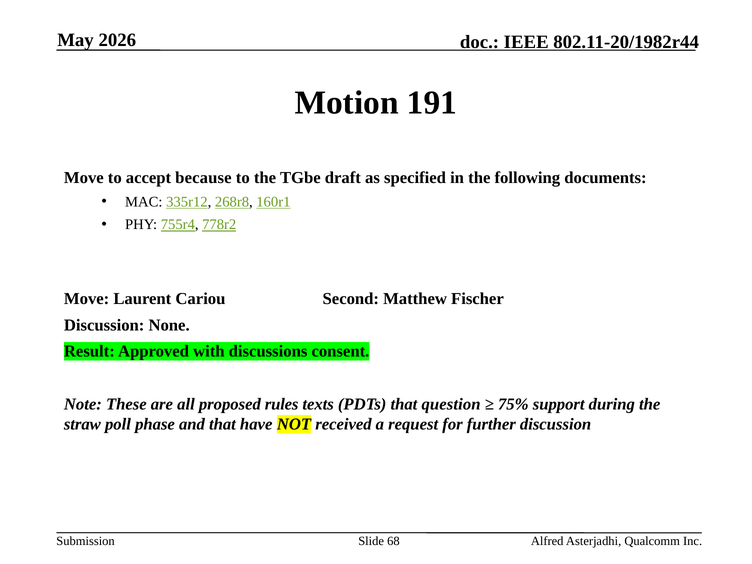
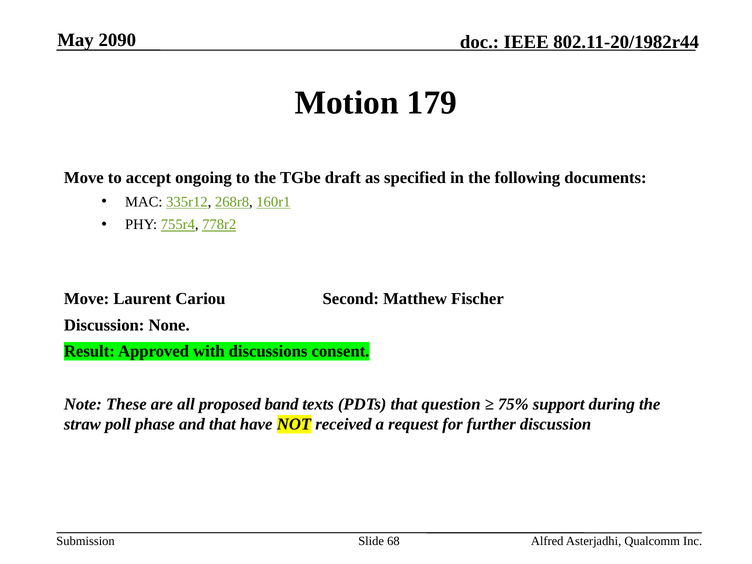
2026: 2026 -> 2090
191: 191 -> 179
because: because -> ongoing
rules: rules -> band
